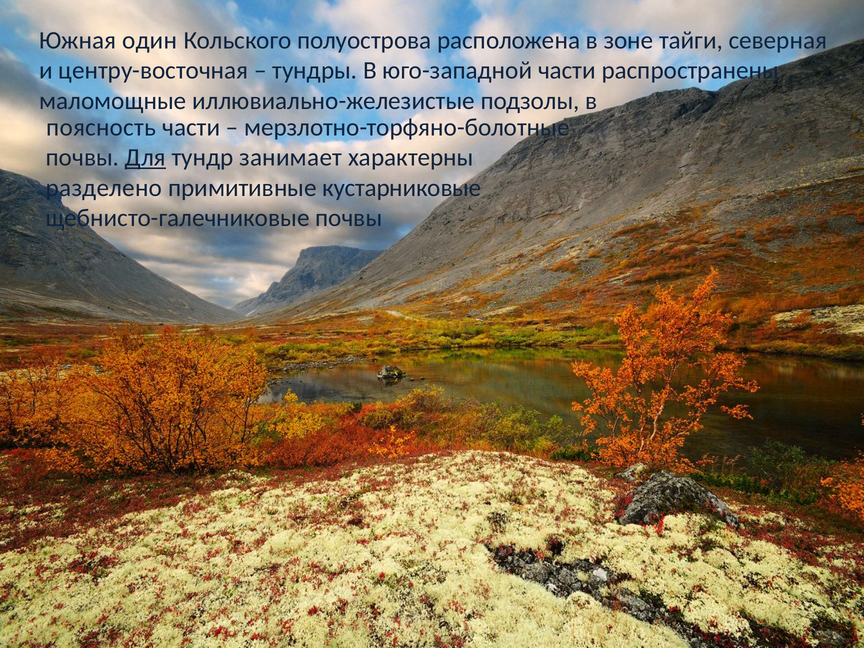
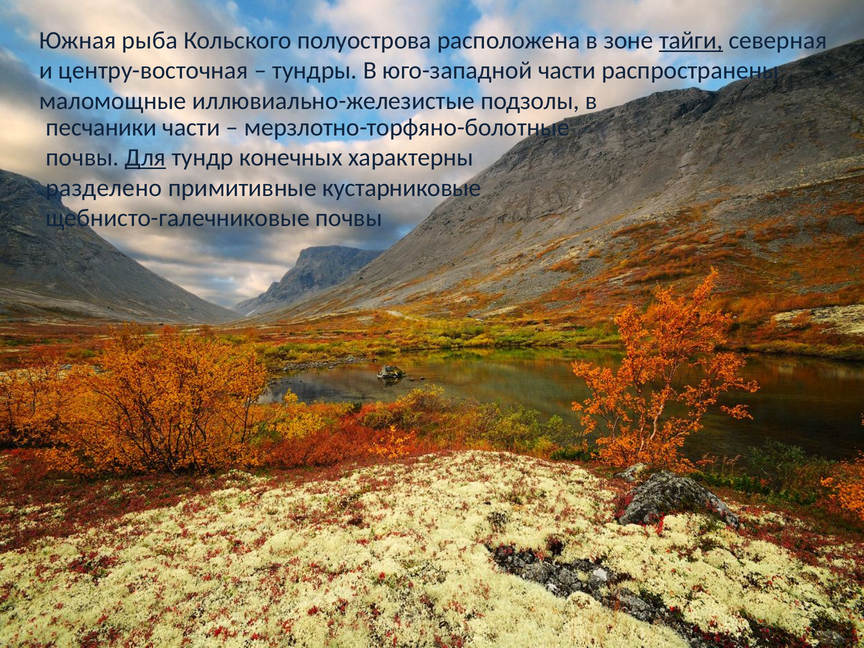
один: один -> рыба
тайги underline: none -> present
поясность: поясность -> песчаники
занимает: занимает -> конечных
